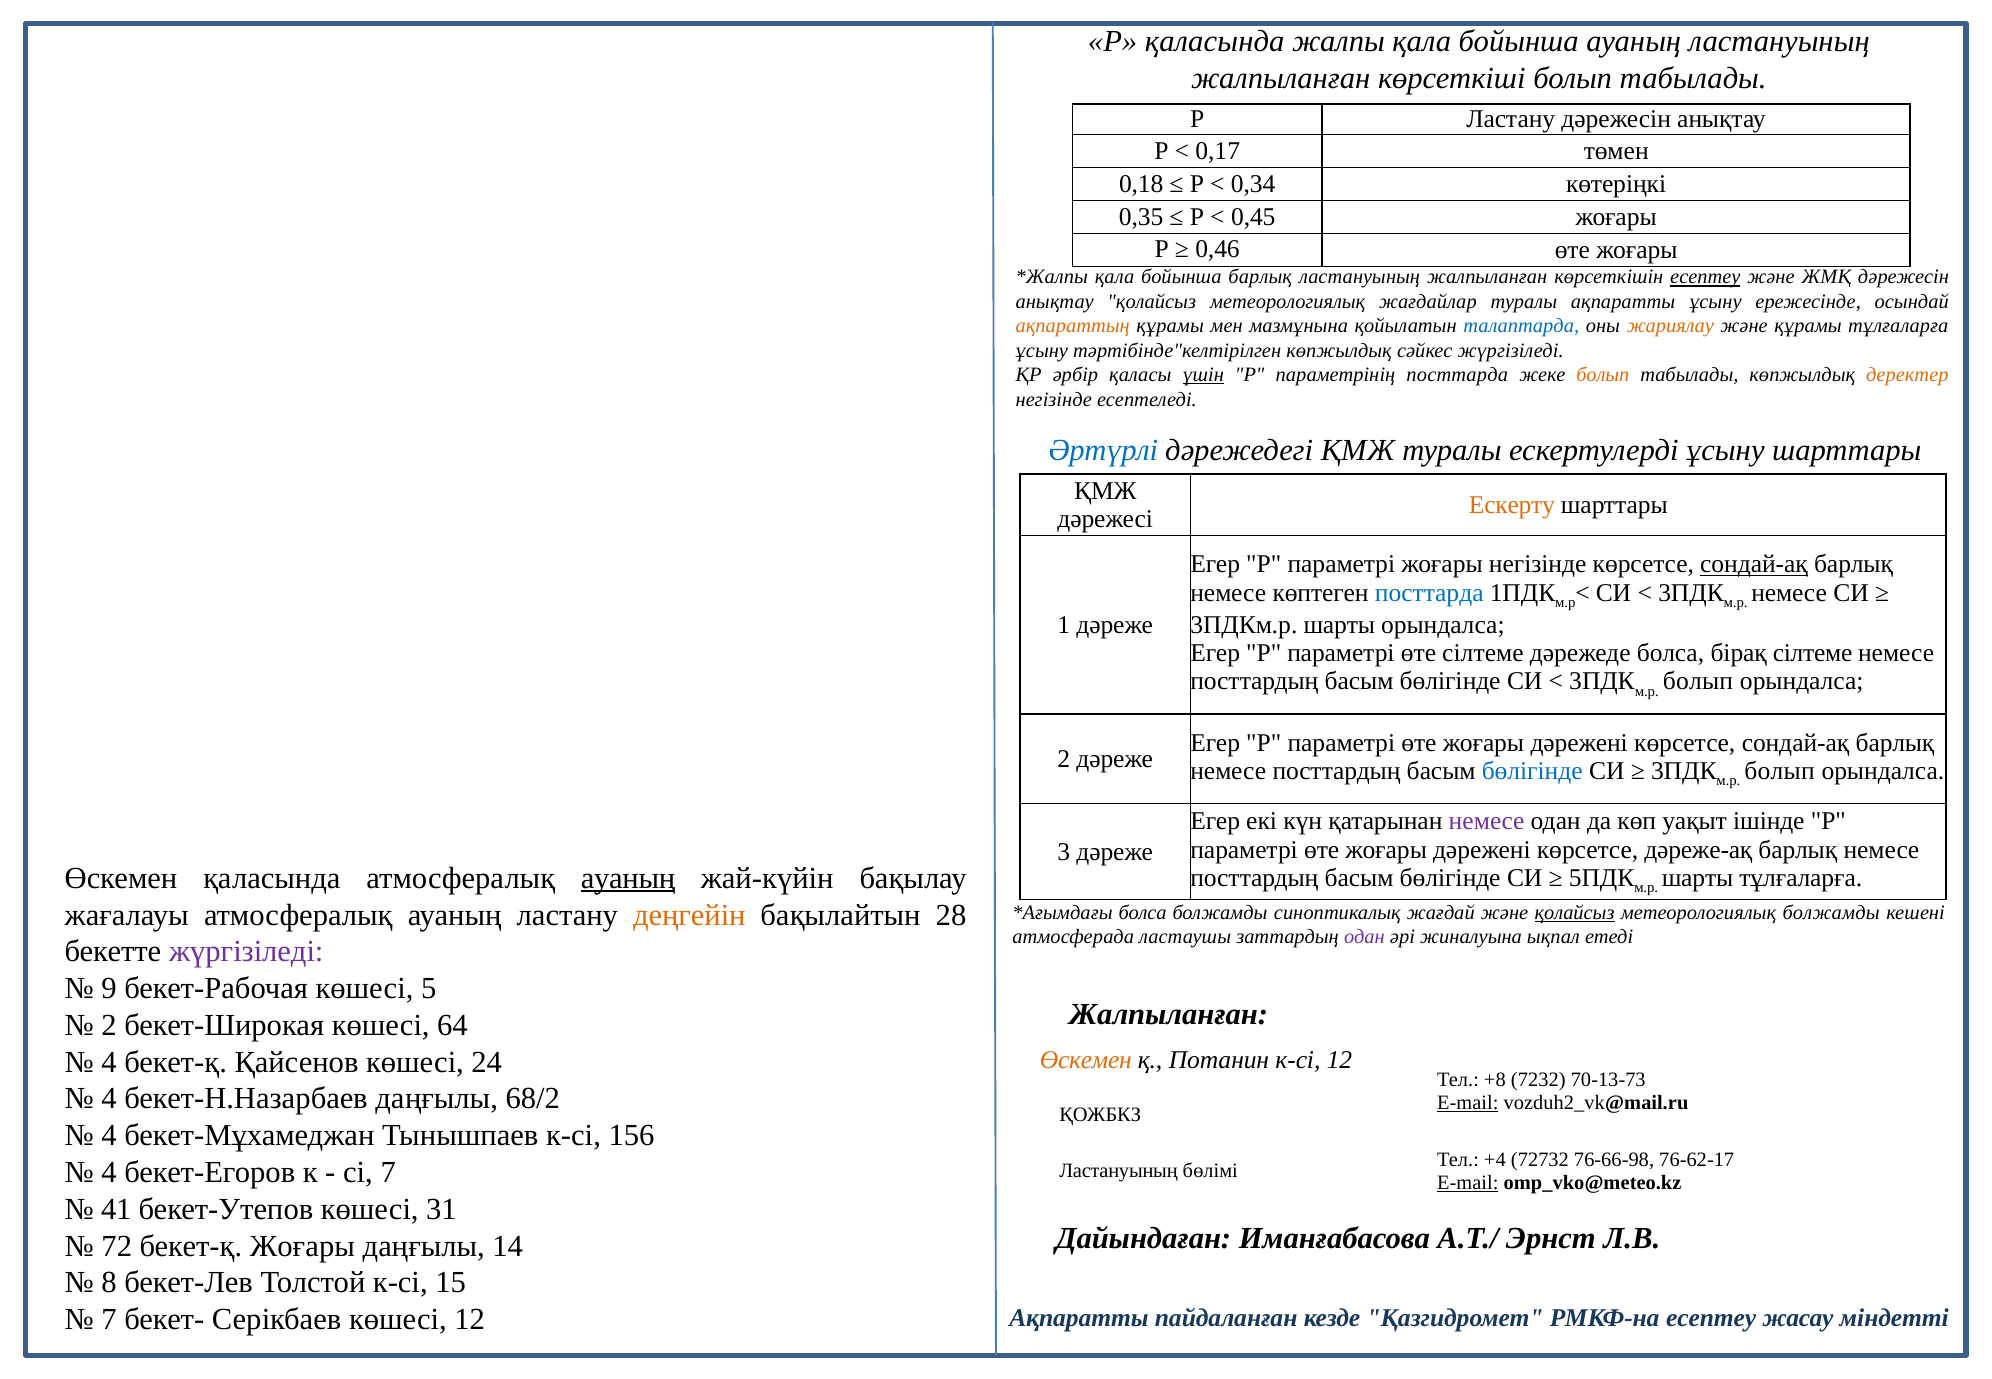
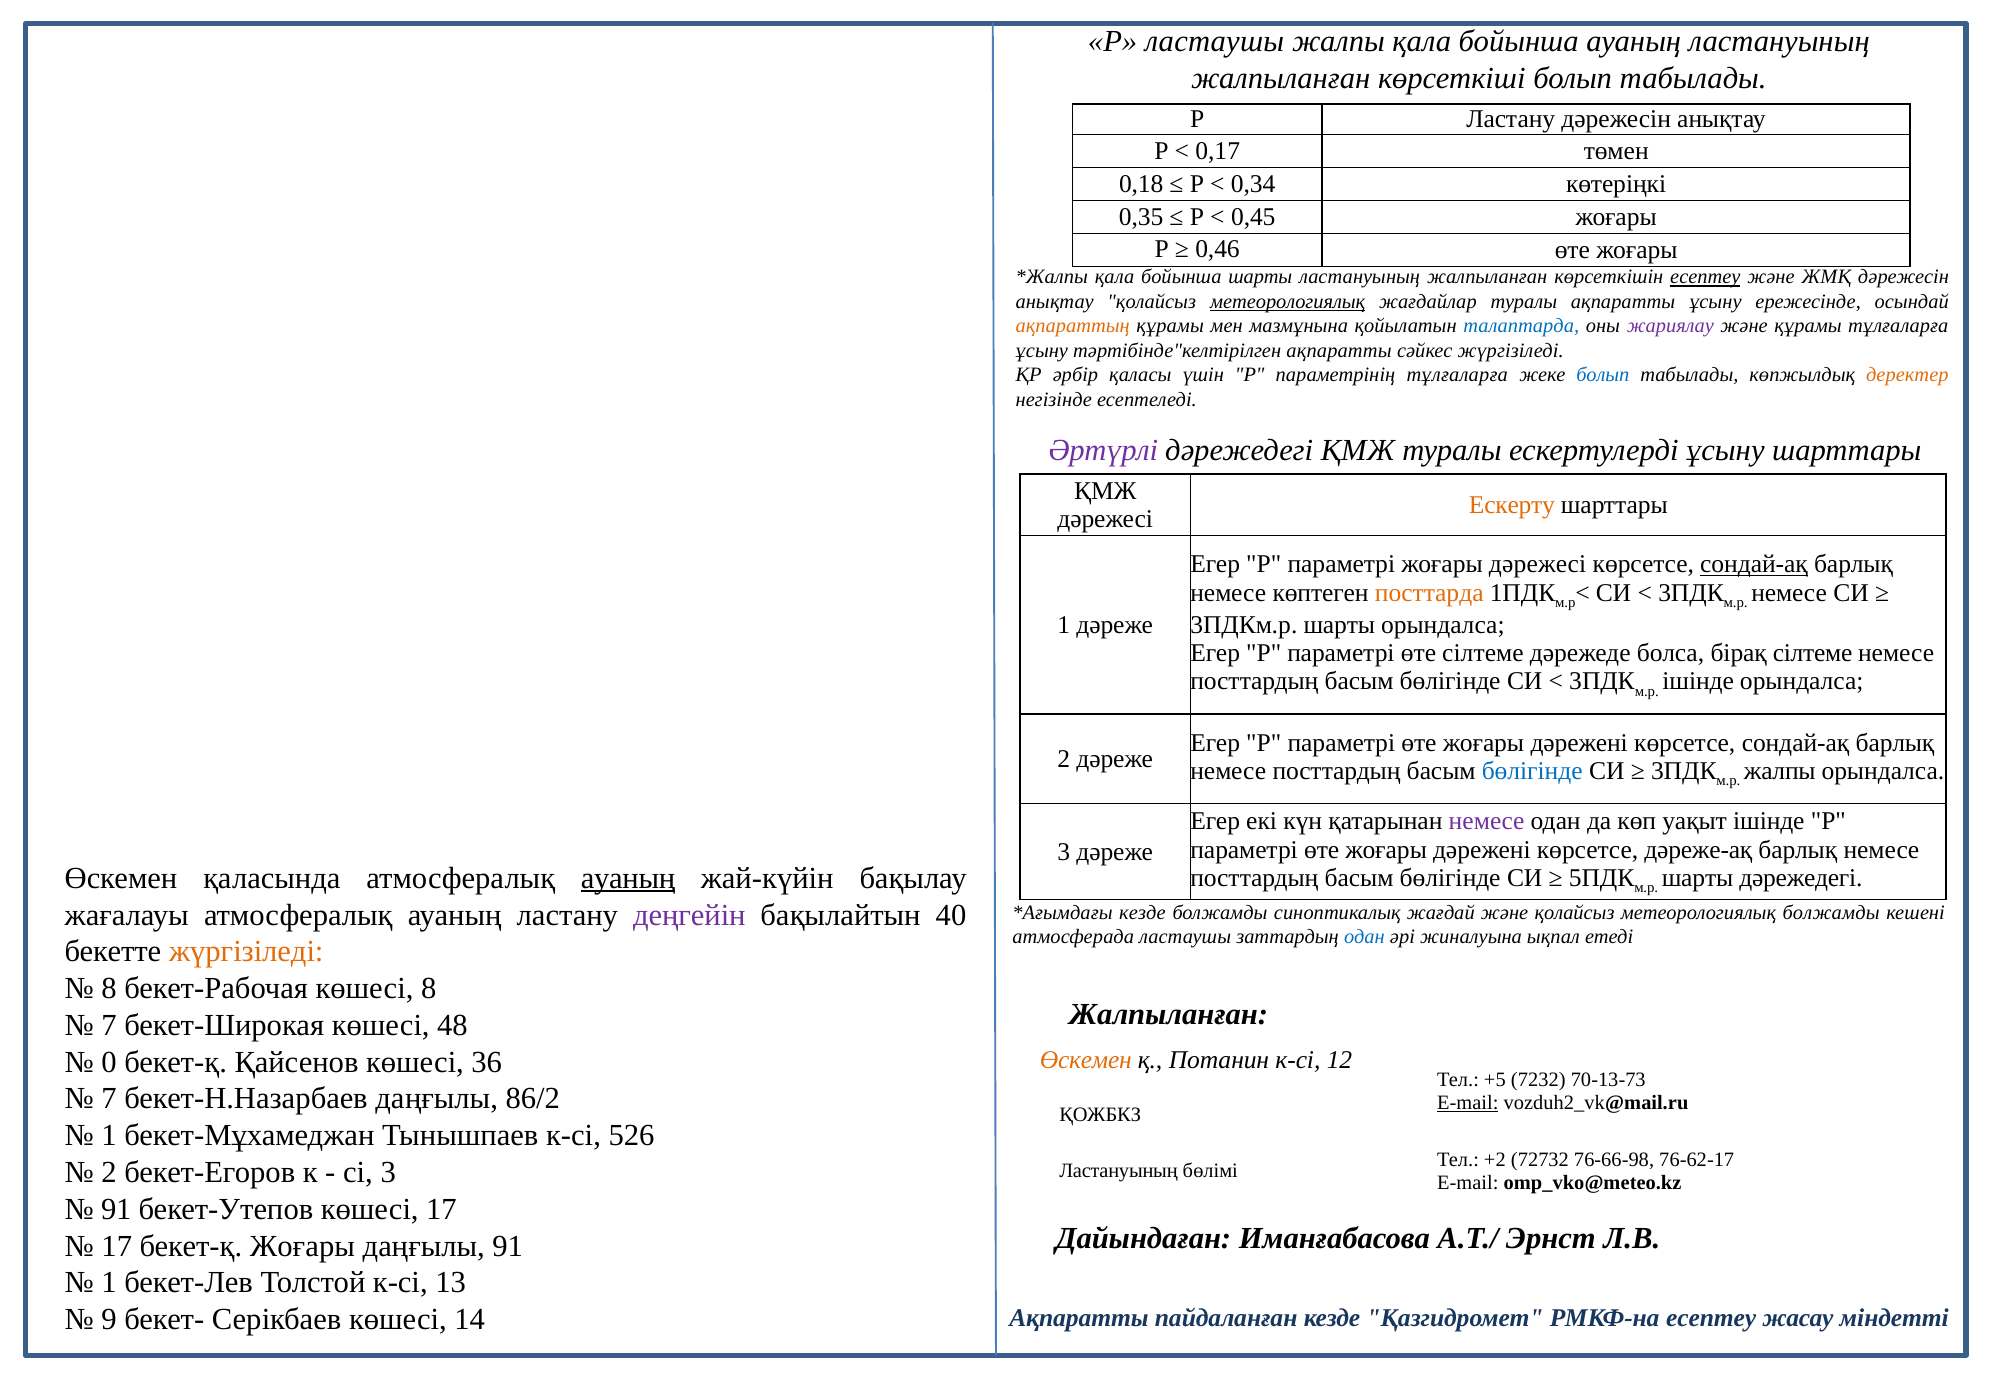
Р қаласында: қаласында -> ластаушы
бойынша барлық: барлық -> шарты
метеорологиялық at (1288, 302) underline: none -> present
жариялау colour: orange -> purple
тәртібінде"келтірілген көпжылдық: көпжылдық -> ақпаратты
үшін underline: present -> none
параметрінің посттарда: посттарда -> тұлғаларға
болып at (1603, 375) colour: orange -> blue
Әртүрлі colour: blue -> purple
жоғары негізінде: негізінде -> дәрежесі
посттарда at (1429, 593) colour: blue -> orange
болып at (1698, 681): болып -> ішінде
болып at (1780, 771): болып -> жалпы
шарты тұлғаларға: тұлғаларға -> дәрежедегі
деңгейін colour: orange -> purple
28: 28 -> 40
болса at (1143, 913): болса -> кезде
қолайсыз at (1575, 913) underline: present -> none
одан at (1364, 937) colour: purple -> blue
жүргізіледі at (246, 952) colour: purple -> orange
9 at (109, 989): 9 -> 8
көшесі 5: 5 -> 8
2 at (109, 1025): 2 -> 7
64: 64 -> 48
4 at (109, 1062): 4 -> 0
24: 24 -> 36
+8: +8 -> +5
4 at (109, 1099): 4 -> 7
68/2: 68/2 -> 86/2
4 at (109, 1136): 4 -> 1
156: 156 -> 526
+4: +4 -> +2
4 at (109, 1172): 4 -> 2
сі 7: 7 -> 3
E-mail at (1468, 1183) underline: present -> none
41 at (116, 1209): 41 -> 91
көшесі 31: 31 -> 17
72 at (117, 1246): 72 -> 17
даңғылы 14: 14 -> 91
8 at (109, 1283): 8 -> 1
15: 15 -> 13
7 at (109, 1320): 7 -> 9
көшесі 12: 12 -> 14
